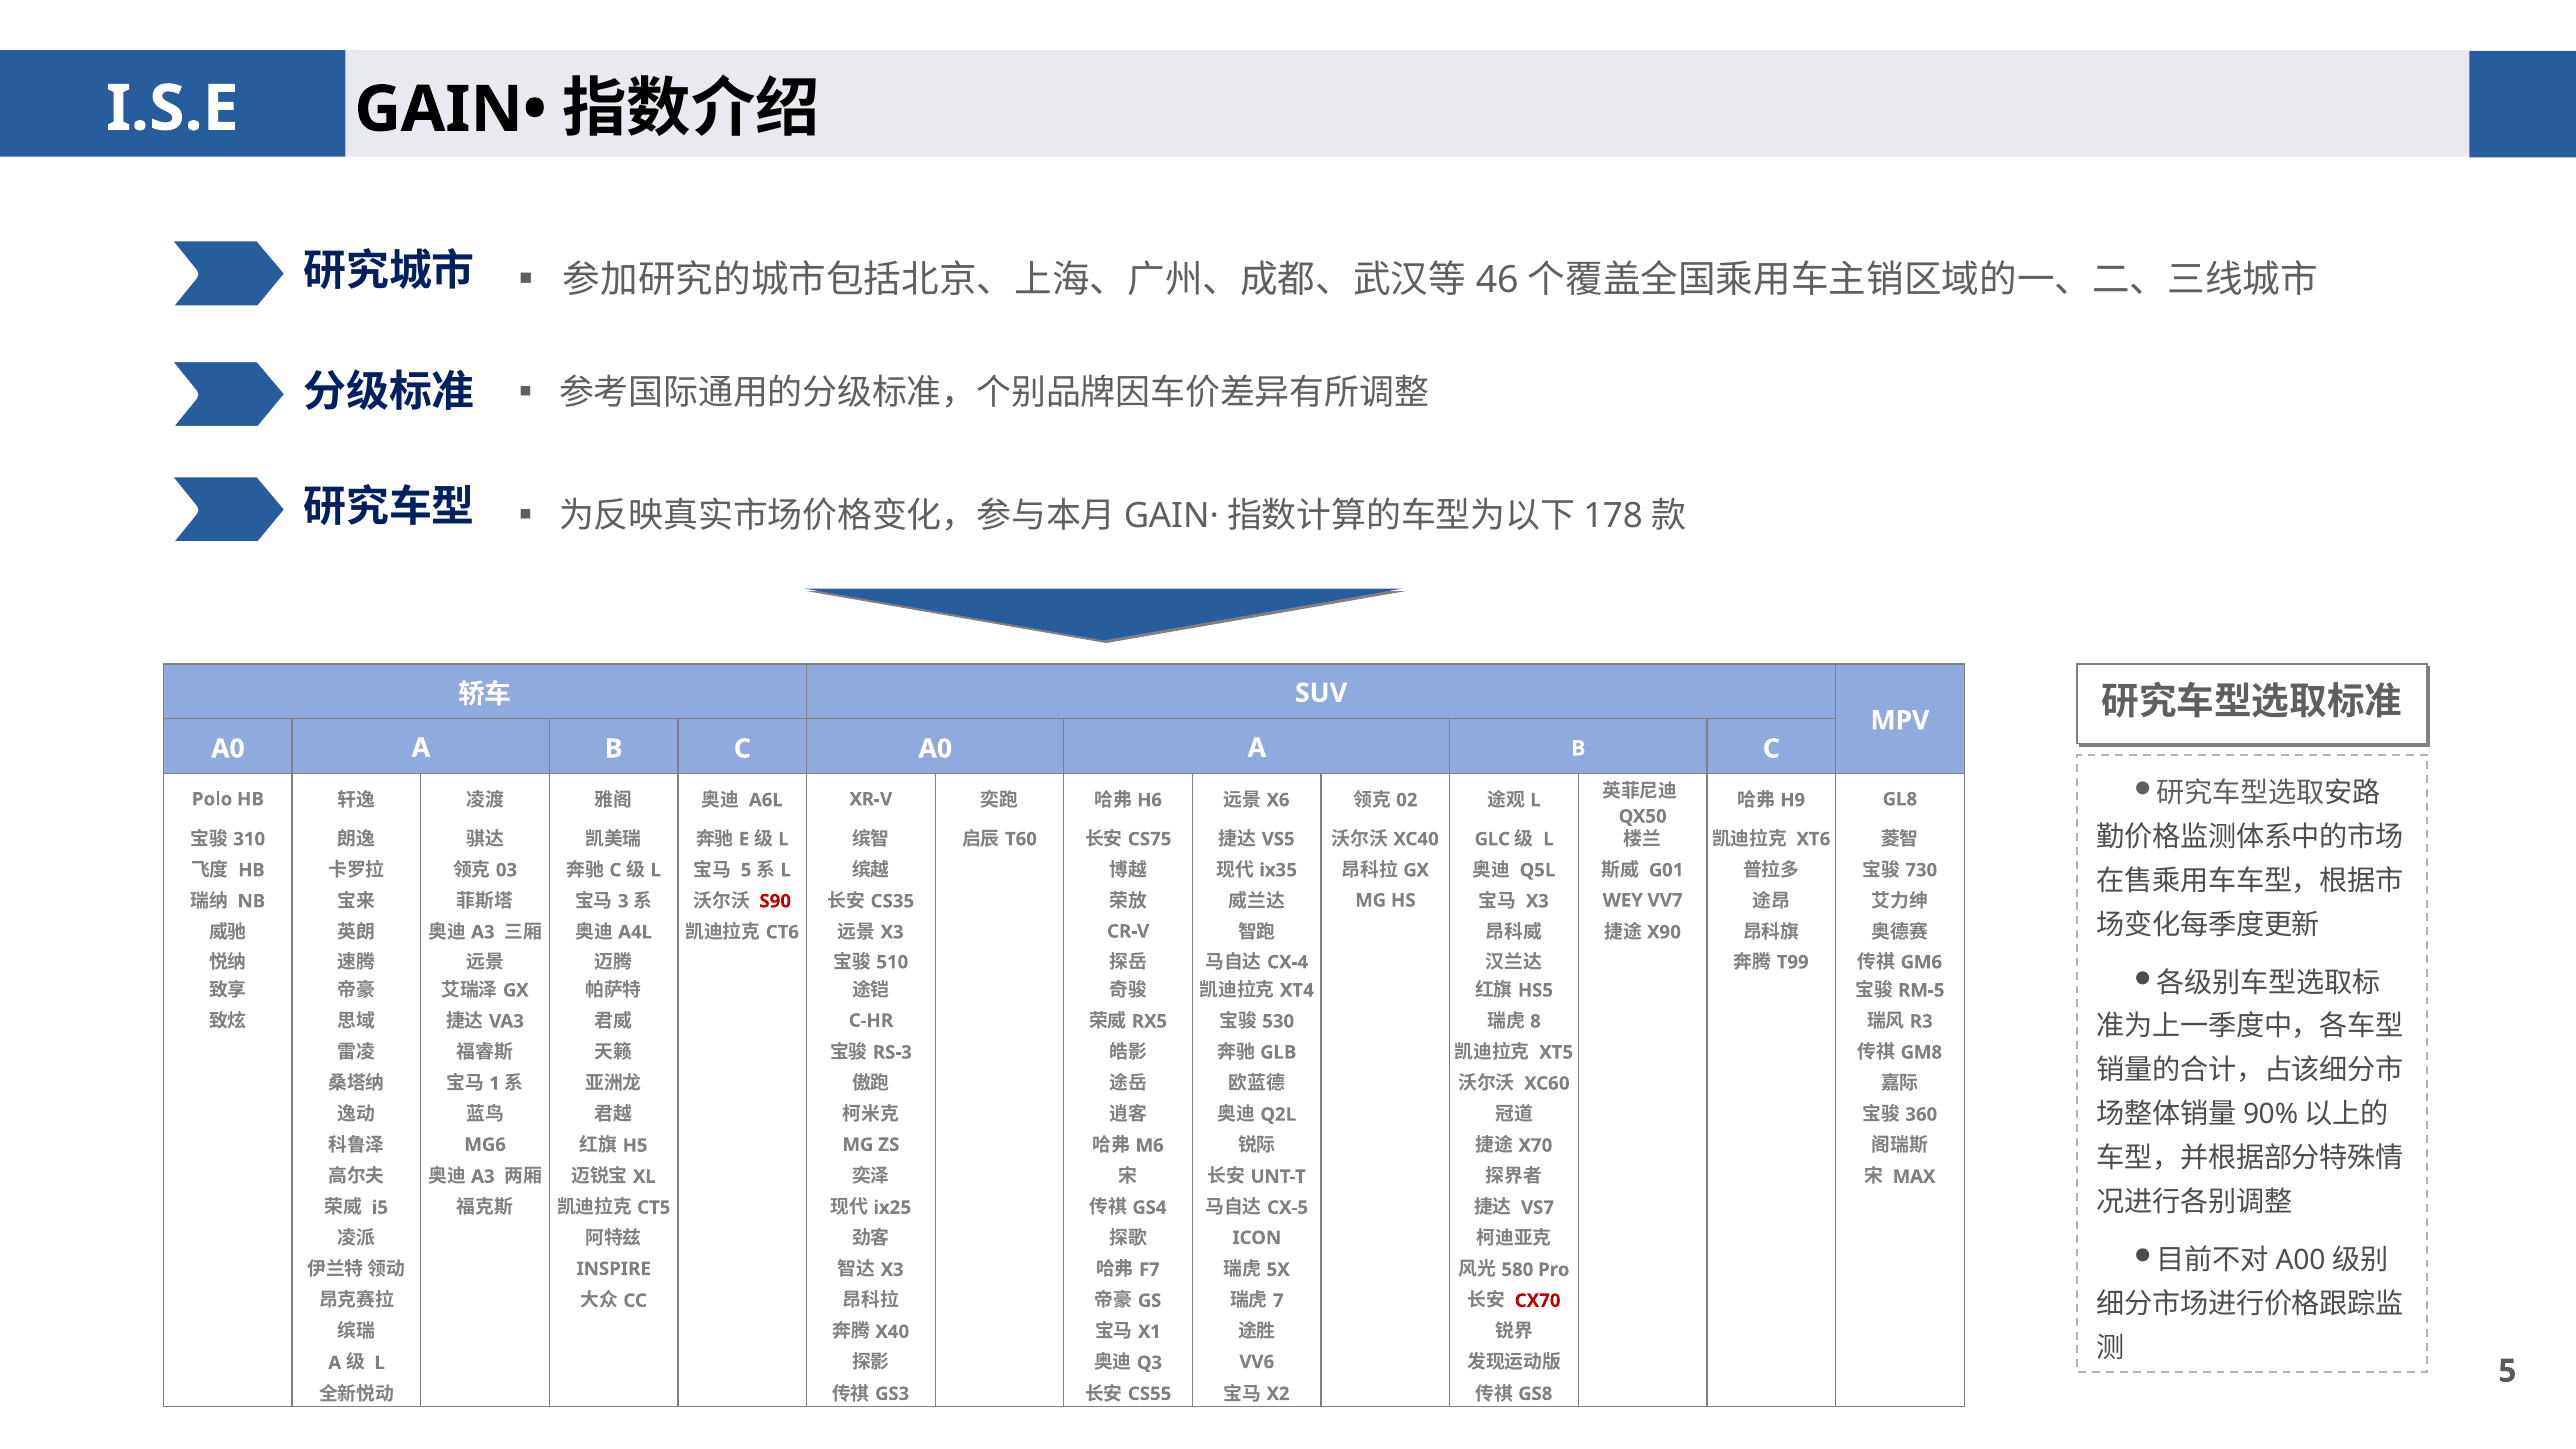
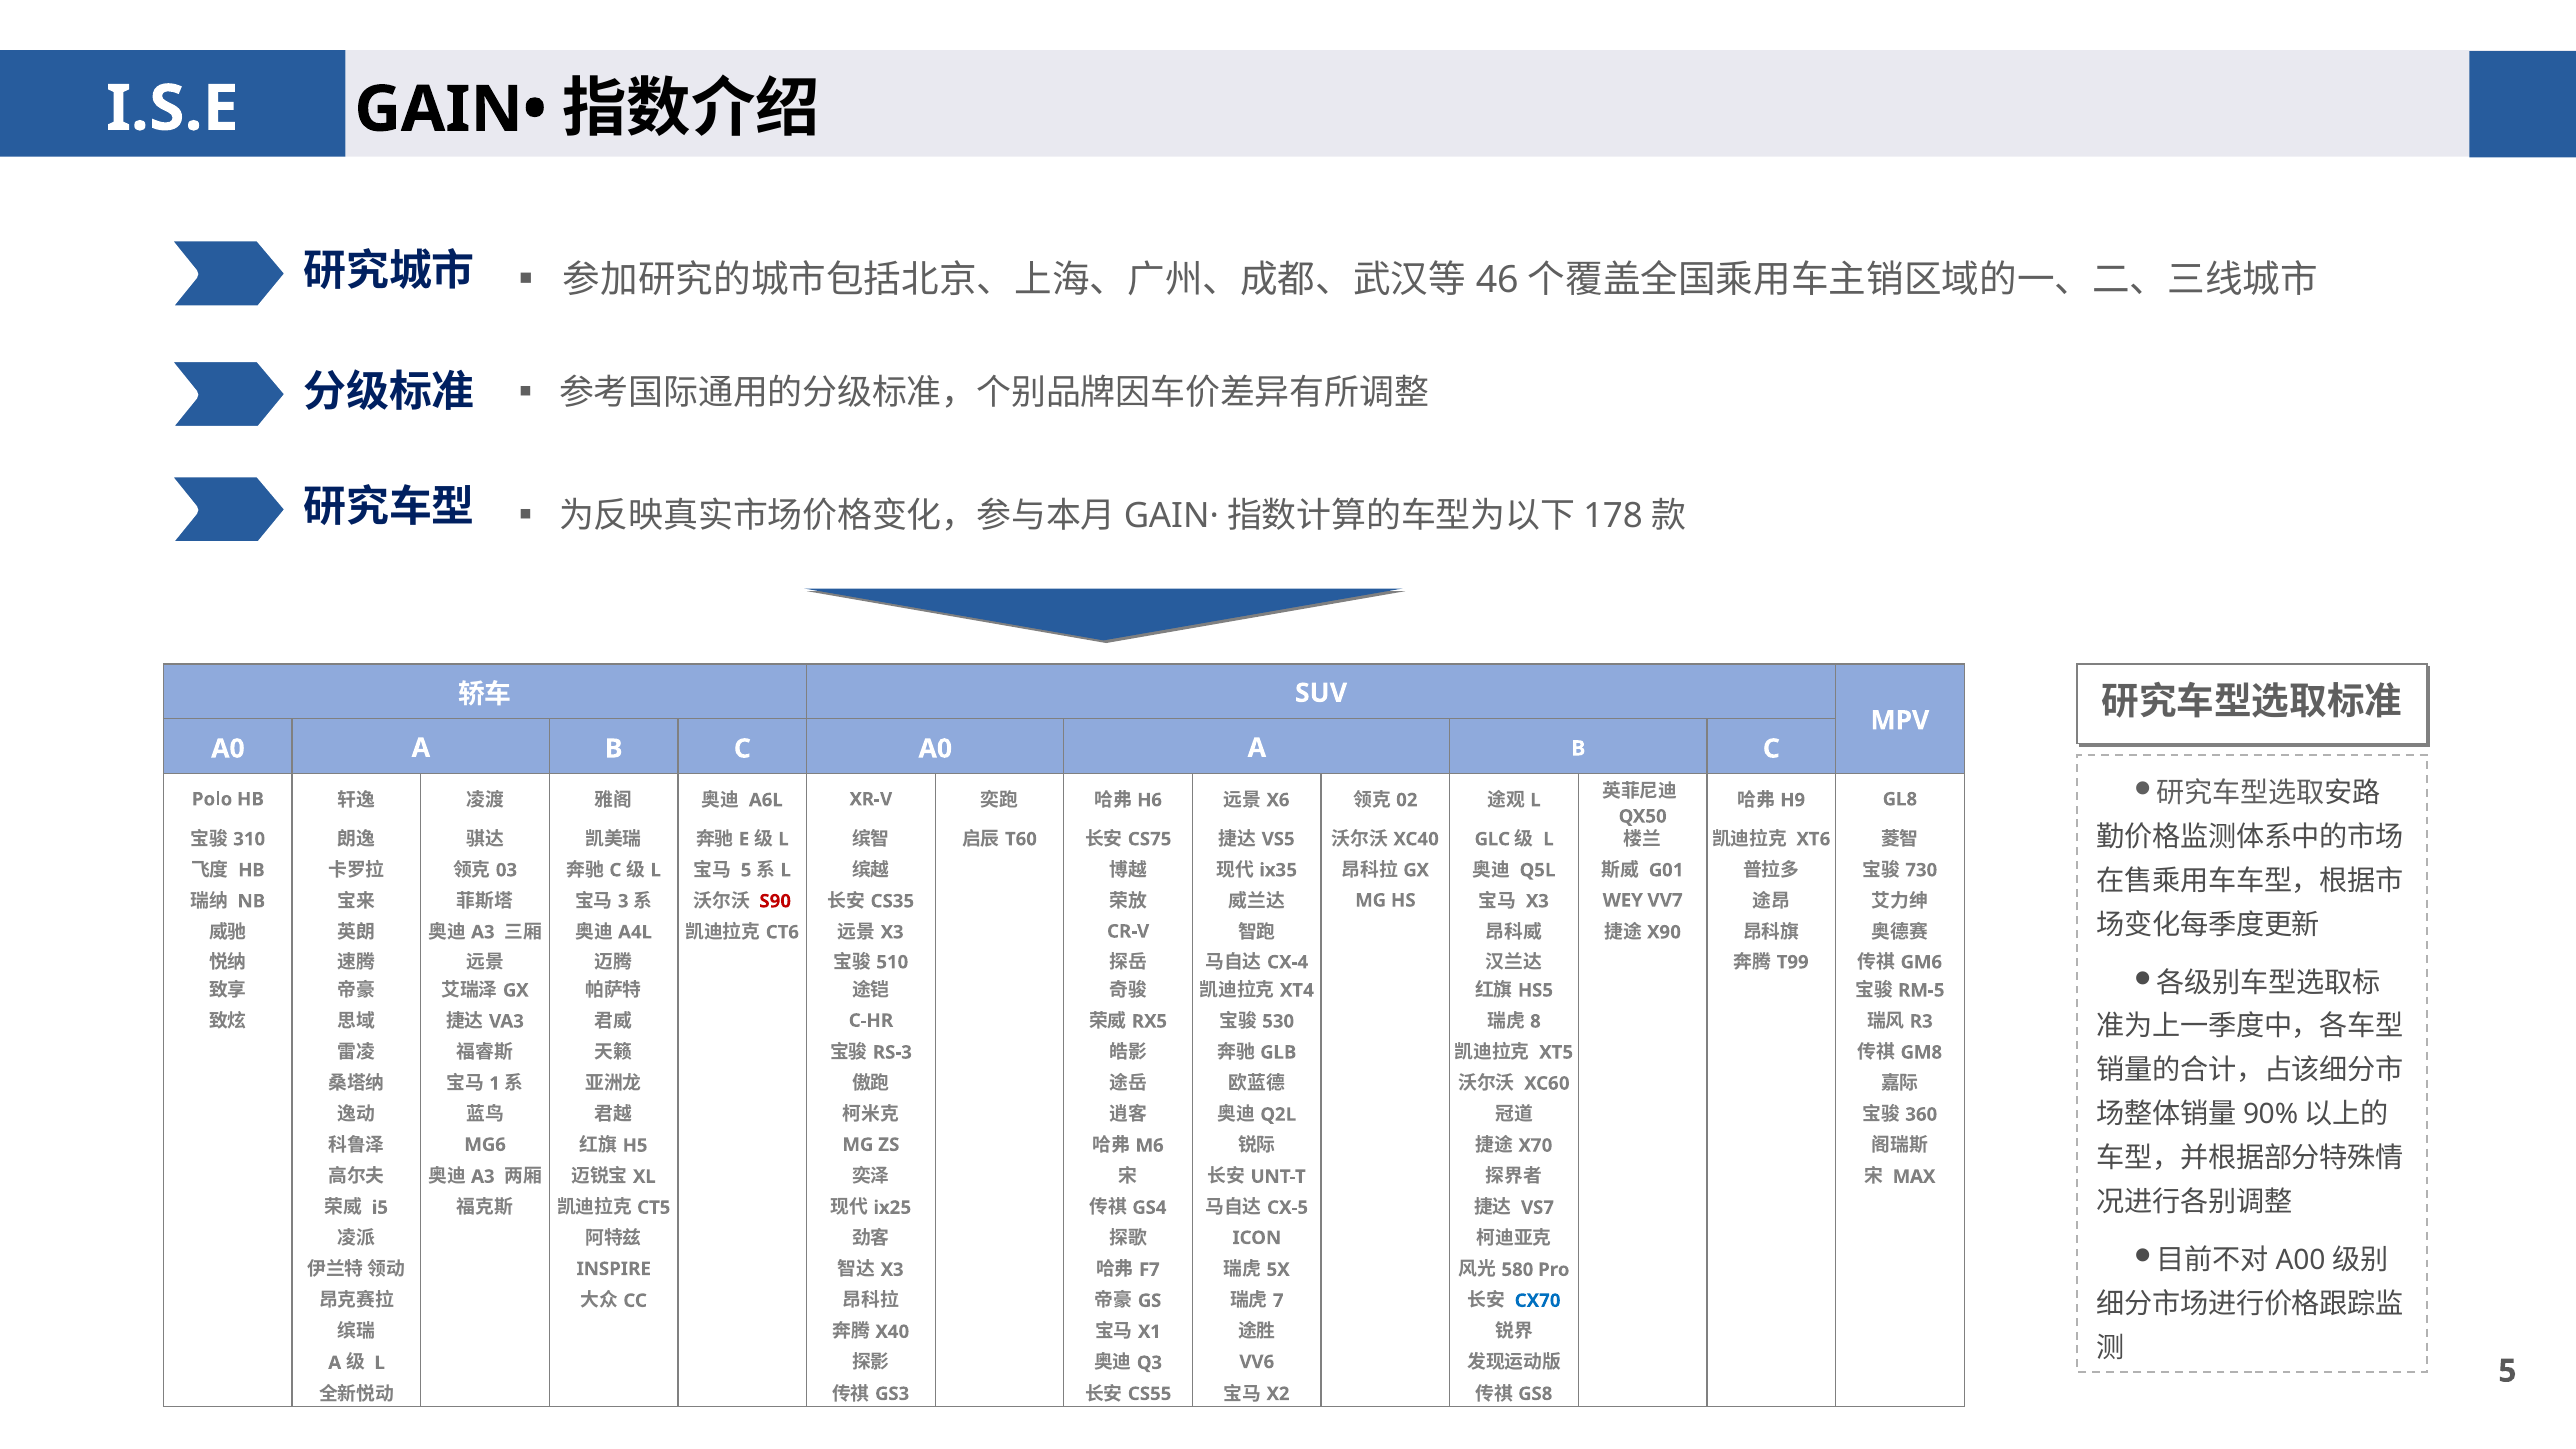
CX70 colour: red -> blue
